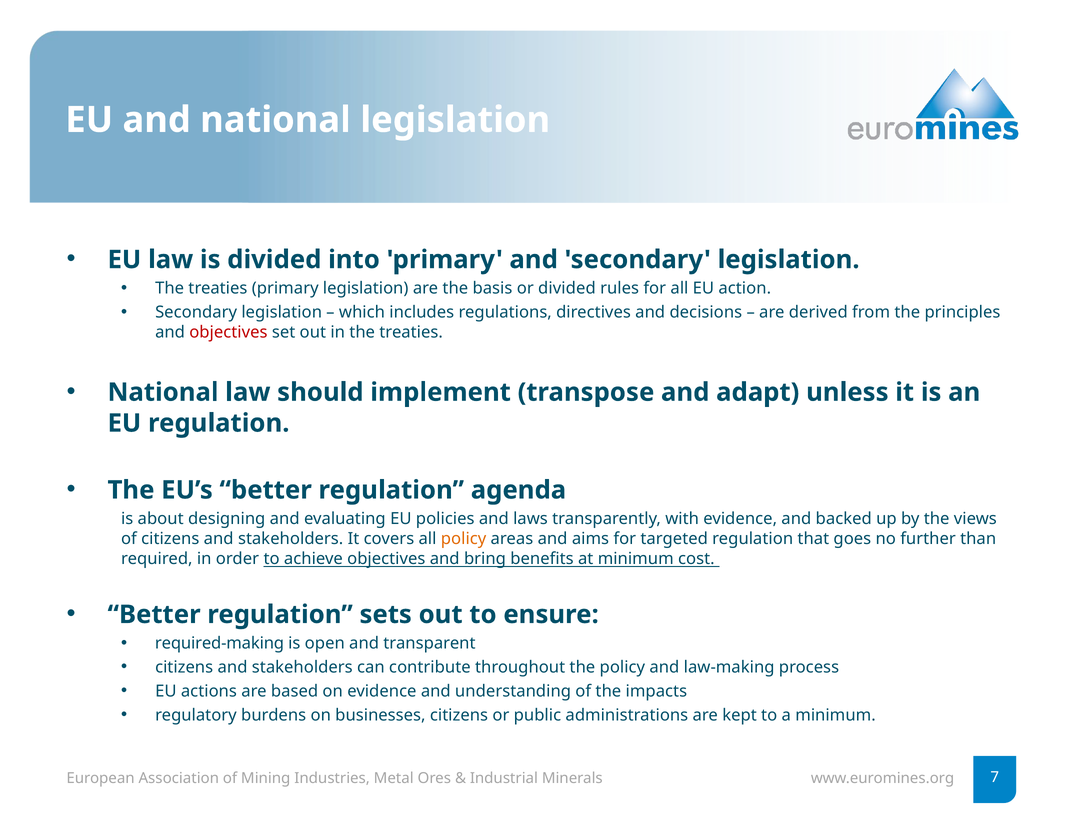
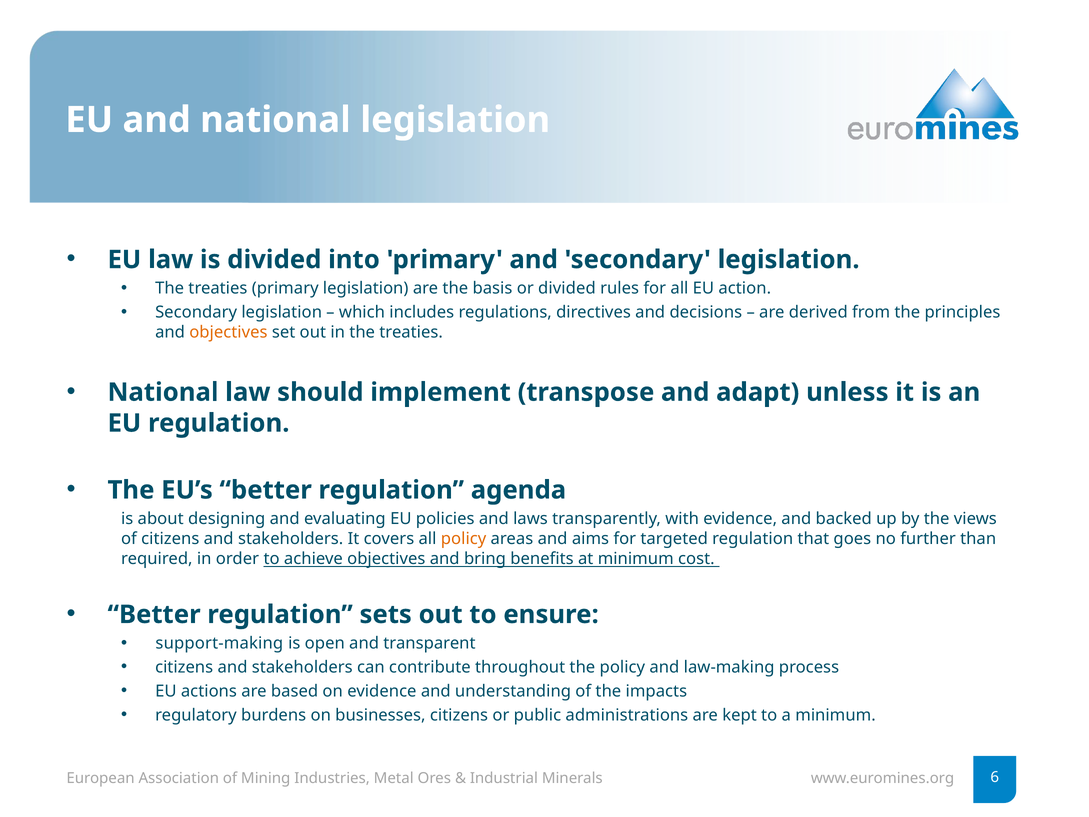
objectives at (228, 332) colour: red -> orange
required-making: required-making -> support-making
7: 7 -> 6
